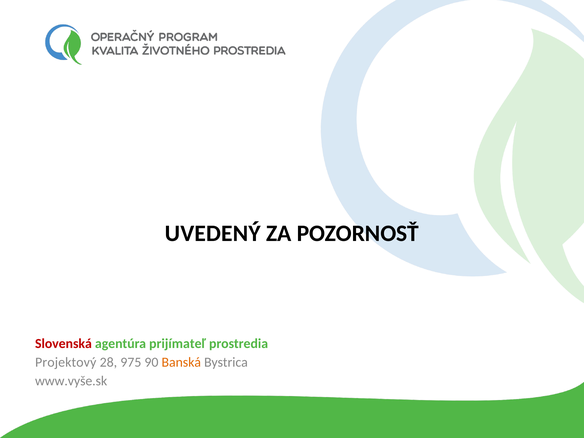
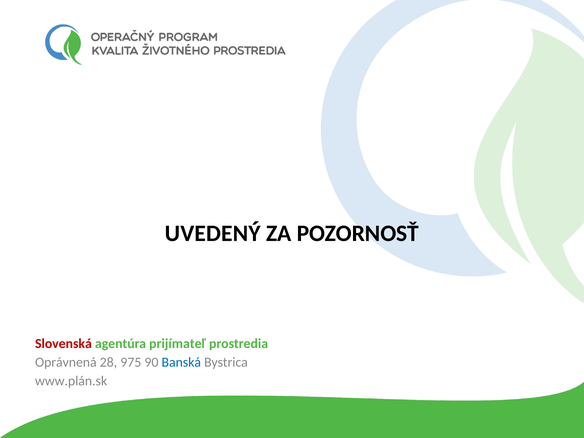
Projektový: Projektový -> Oprávnená
Banská colour: orange -> blue
www.vyše.sk: www.vyše.sk -> www.plán.sk
